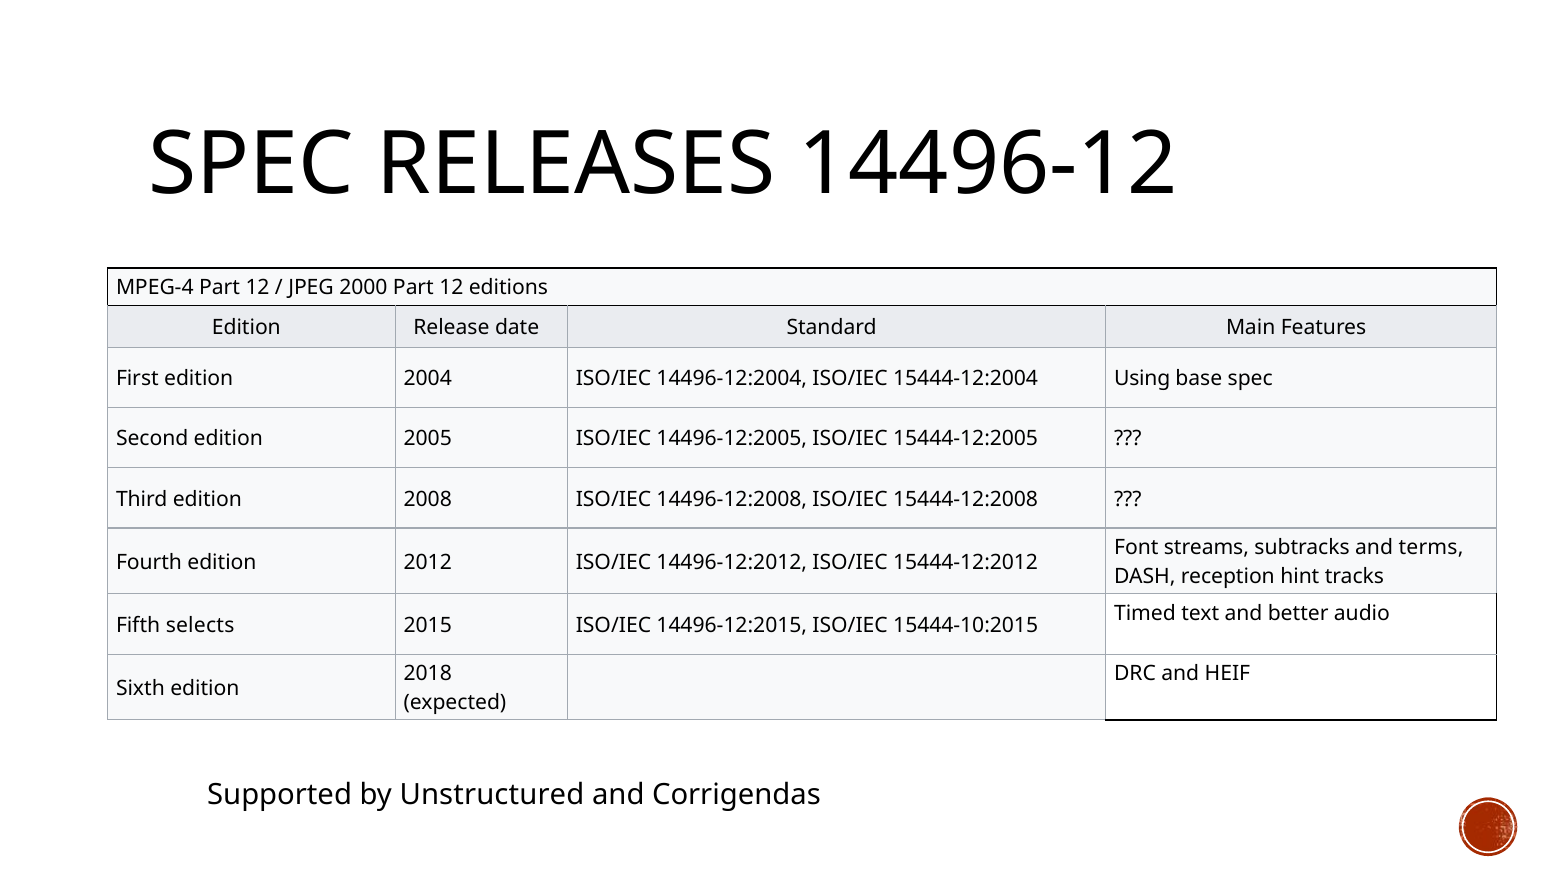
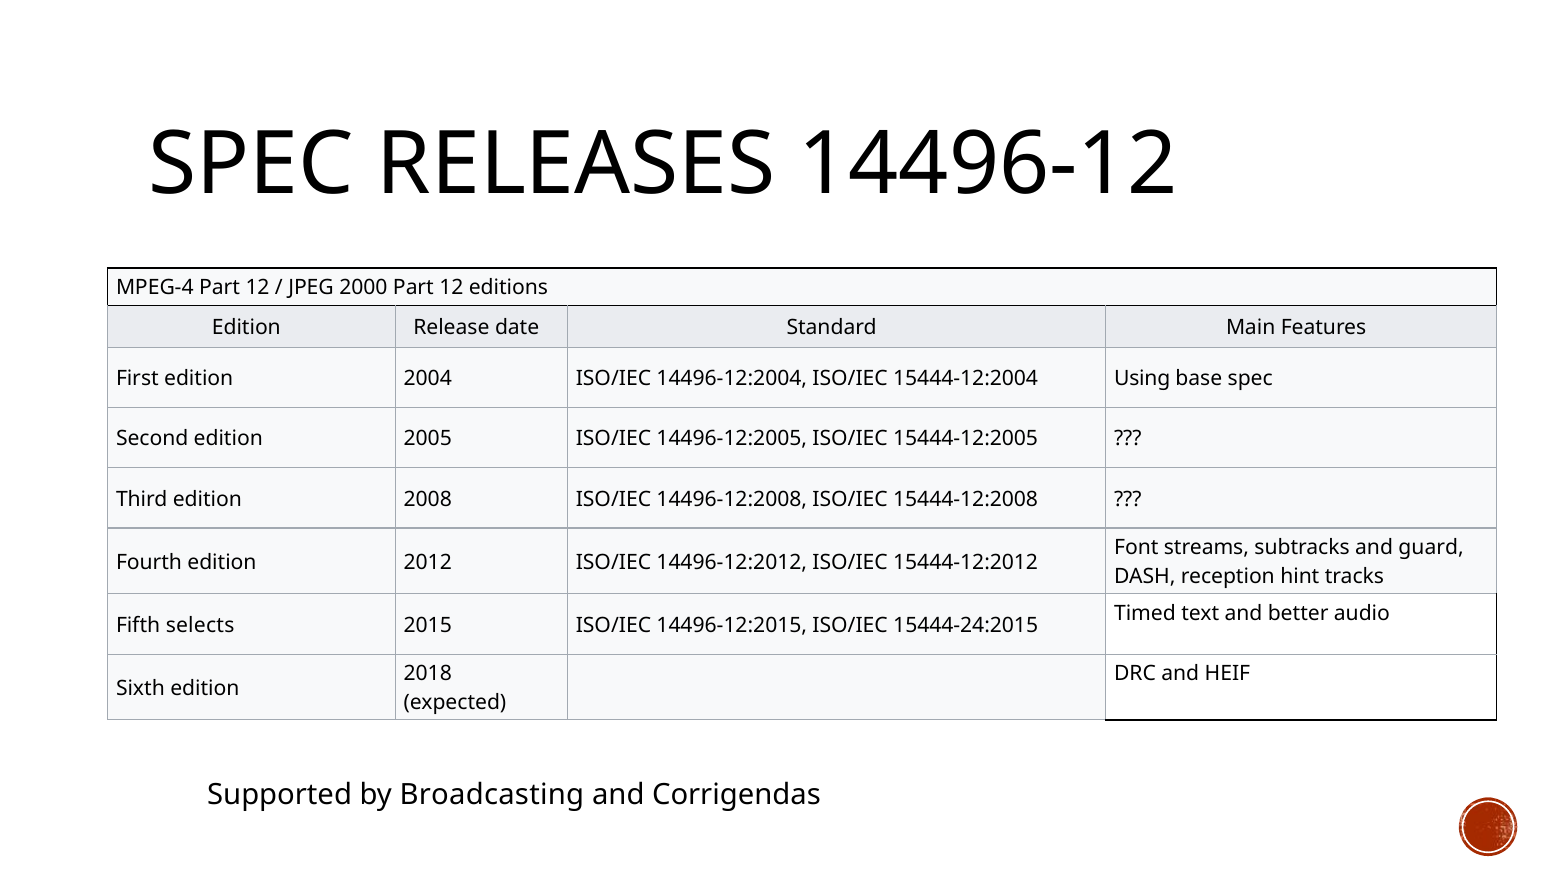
terms: terms -> guard
15444-10:2015: 15444-10:2015 -> 15444-24:2015
Unstructured: Unstructured -> Broadcasting
